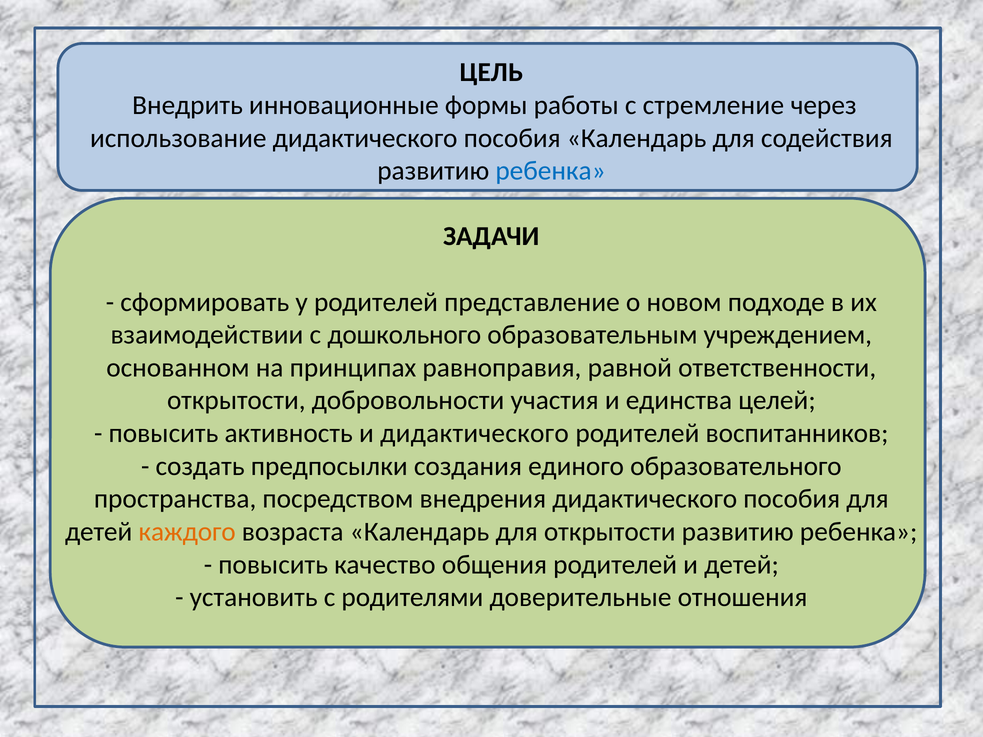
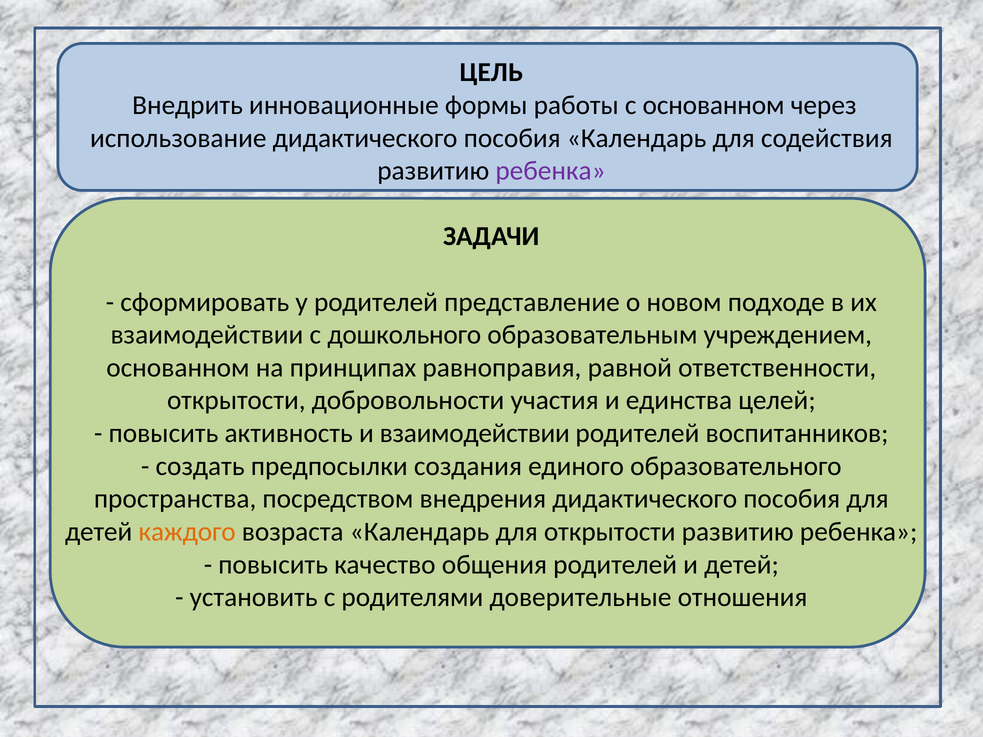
с стремление: стремление -> основанном
ребенка at (551, 171) colour: blue -> purple
и дидактического: дидактического -> взаимодействии
